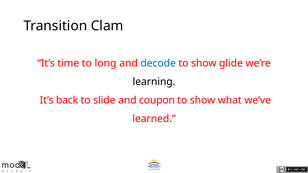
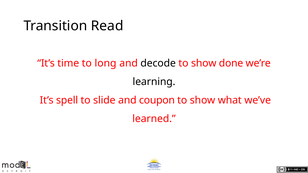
Clam: Clam -> Read
decode colour: blue -> black
glide: glide -> done
back: back -> spell
